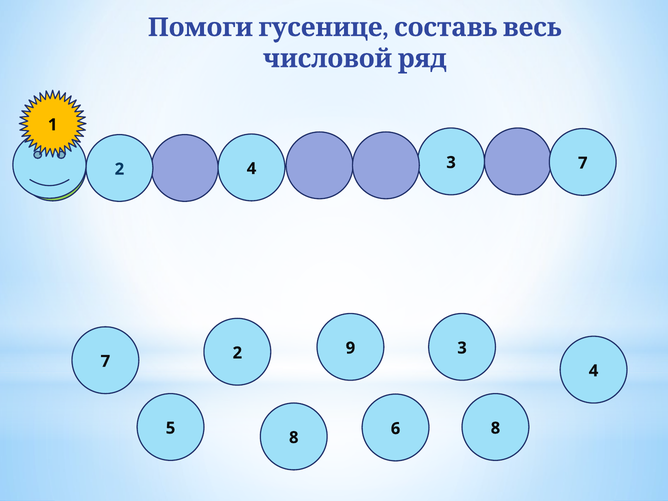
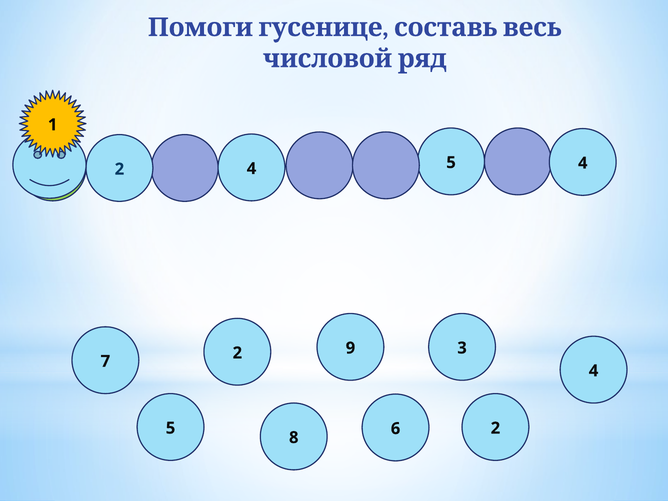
3 at (451, 163): 3 -> 5
2 7: 7 -> 4
6 8: 8 -> 2
